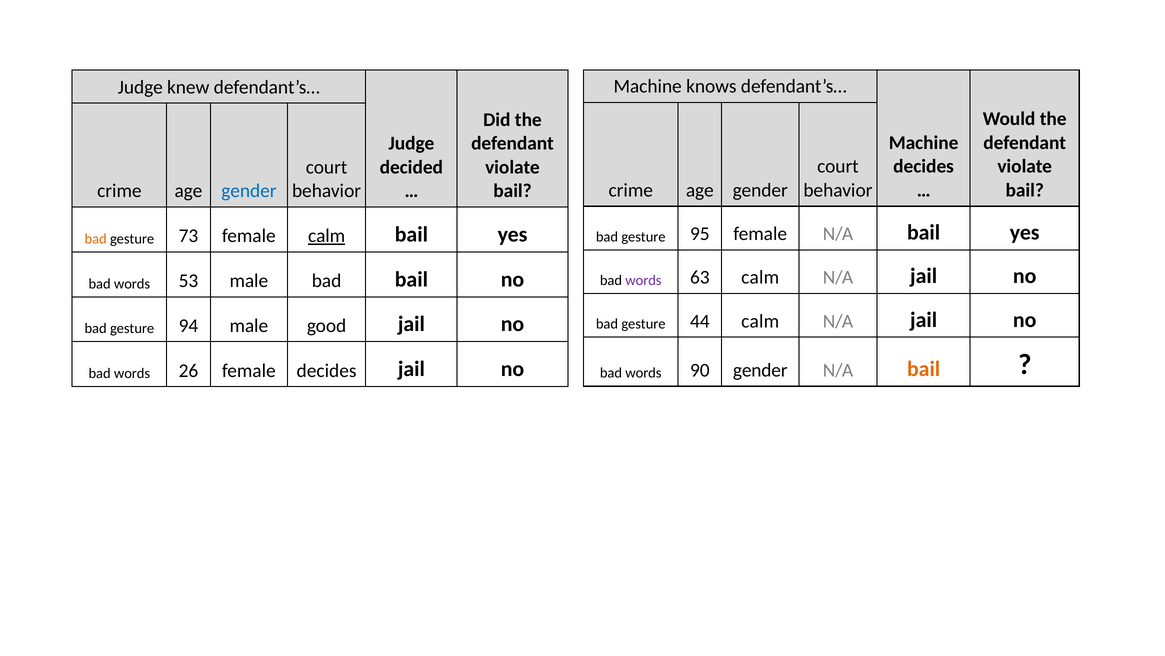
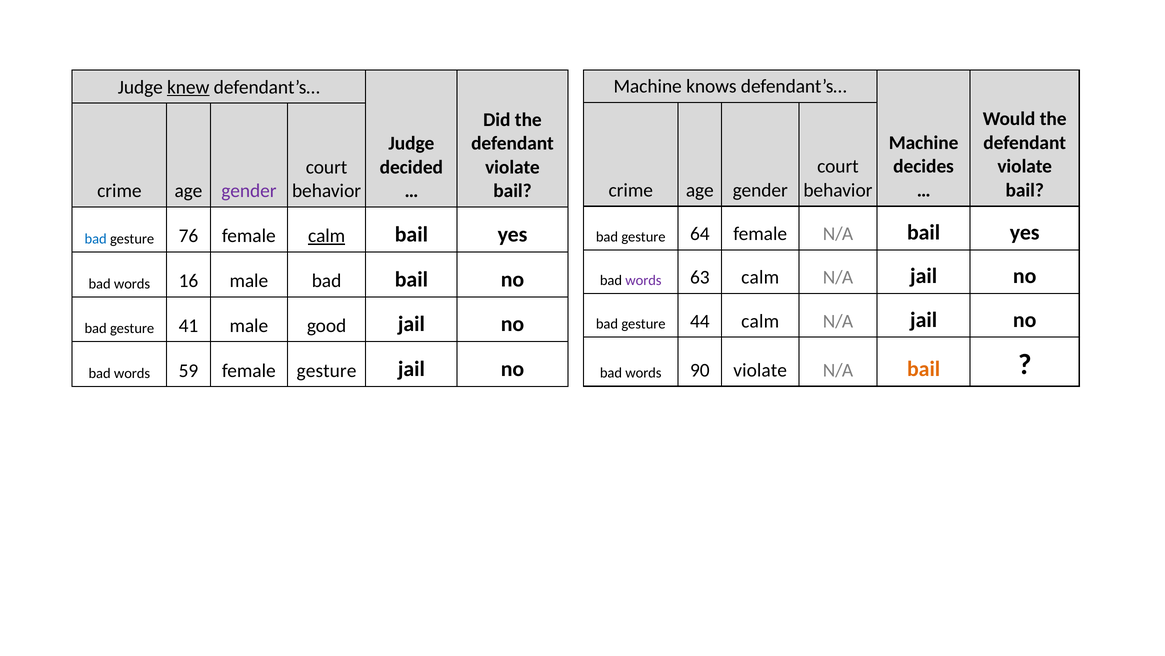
knew underline: none -> present
gender at (249, 191) colour: blue -> purple
95: 95 -> 64
bad at (96, 239) colour: orange -> blue
73: 73 -> 76
53: 53 -> 16
94: 94 -> 41
90 gender: gender -> violate
26: 26 -> 59
female decides: decides -> gesture
